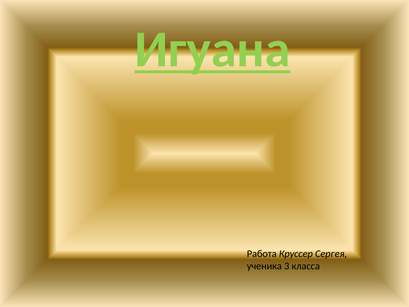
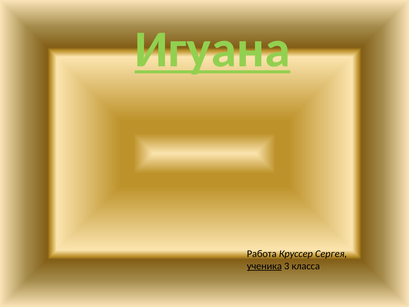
ученика underline: none -> present
